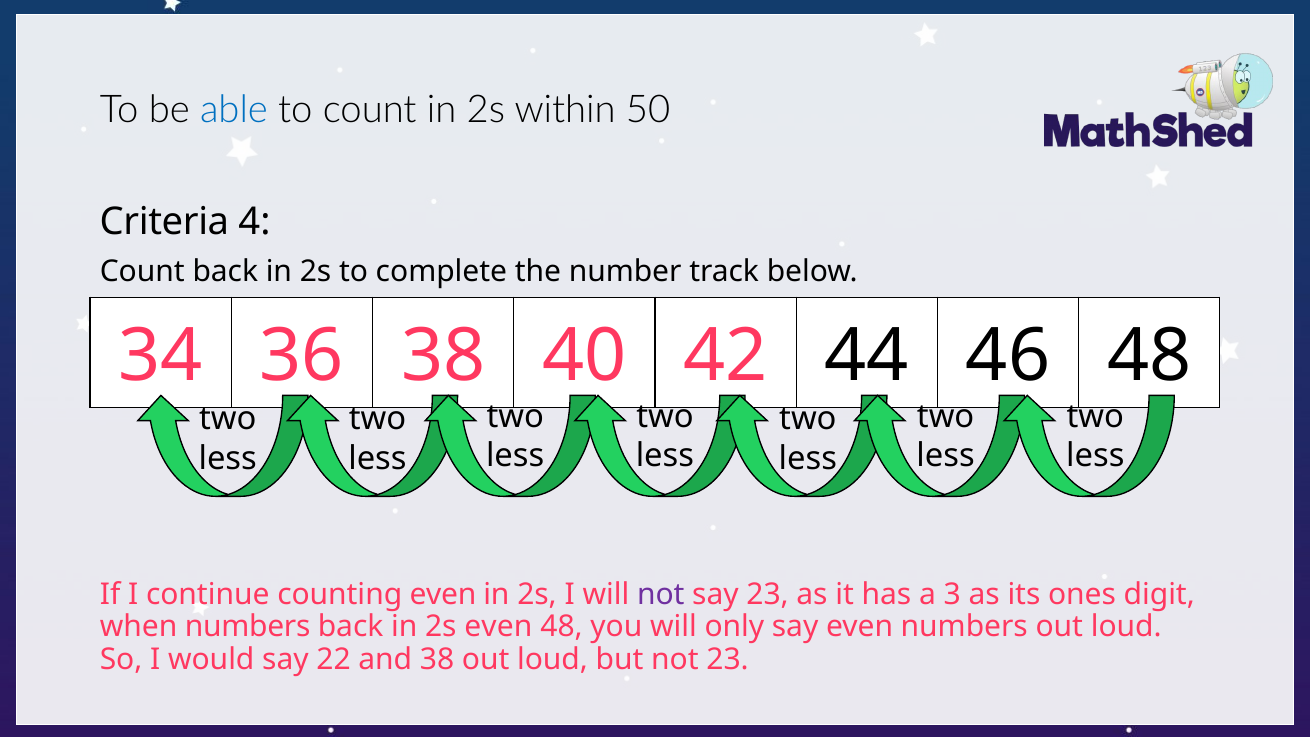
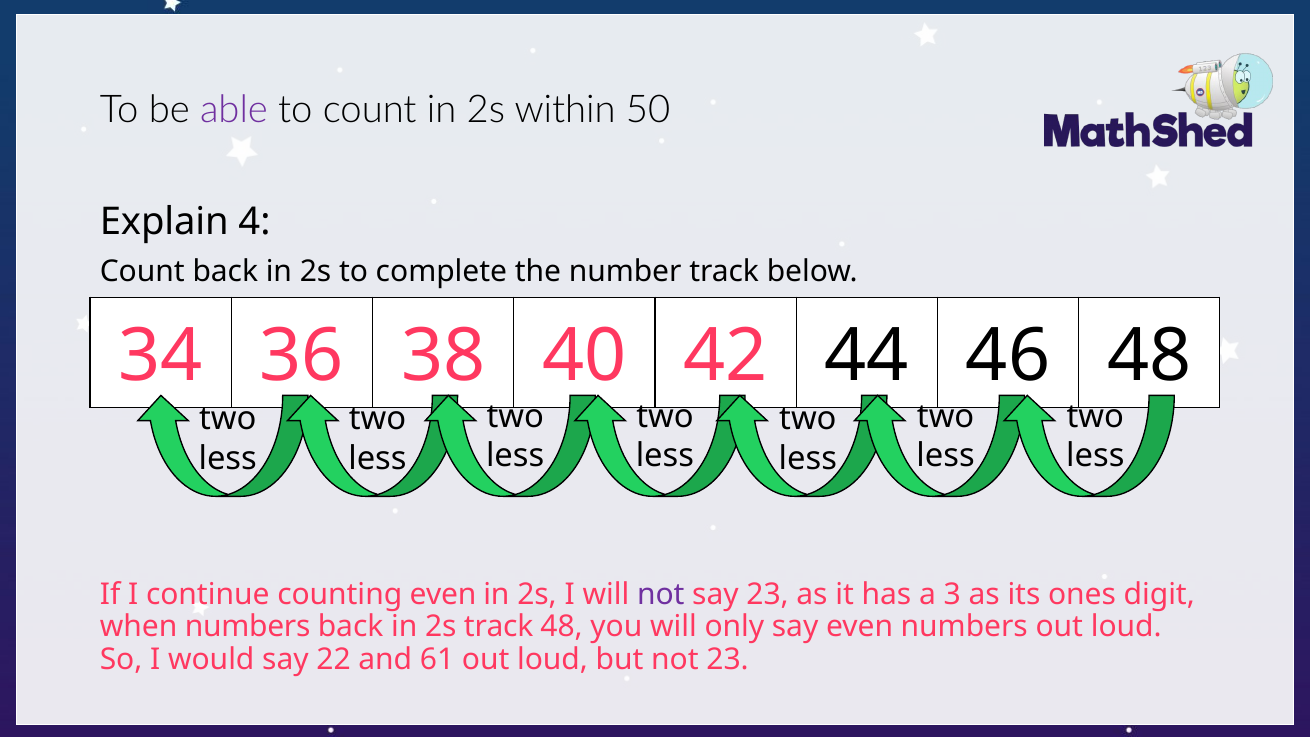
able colour: blue -> purple
Criteria: Criteria -> Explain
2s even: even -> track
and 38: 38 -> 61
